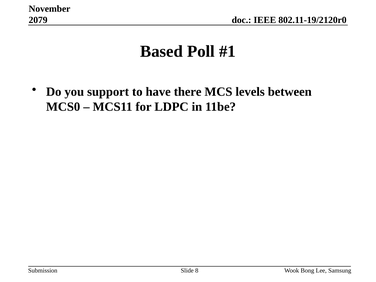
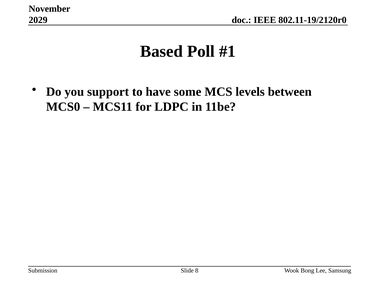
2079: 2079 -> 2029
there: there -> some
